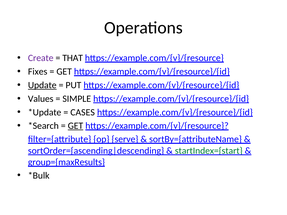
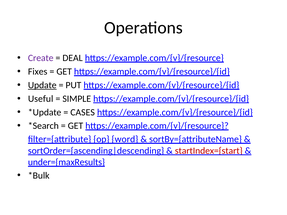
THAT: THAT -> DEAL
Values: Values -> Useful
GET at (75, 126) underline: present -> none
serve: serve -> word
startIndex={start colour: green -> red
group={maxResults: group={maxResults -> under={maxResults
